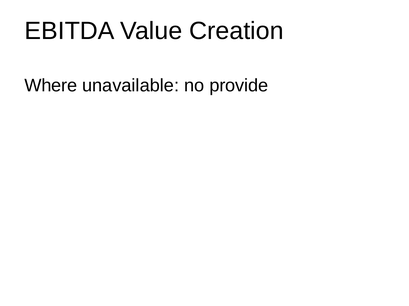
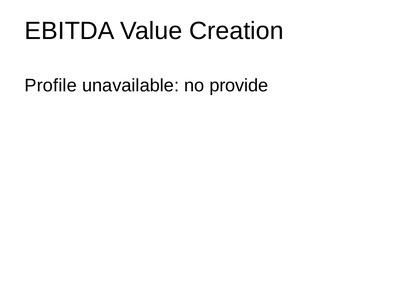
Where: Where -> Profile
